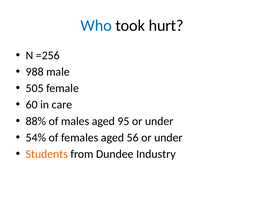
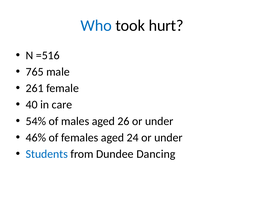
=256: =256 -> =516
988: 988 -> 765
505: 505 -> 261
60: 60 -> 40
88%: 88% -> 54%
95: 95 -> 26
54%: 54% -> 46%
56: 56 -> 24
Students colour: orange -> blue
Industry: Industry -> Dancing
